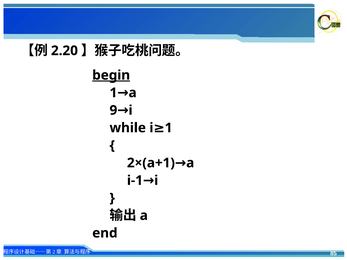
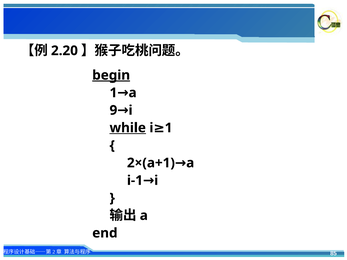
while underline: none -> present
